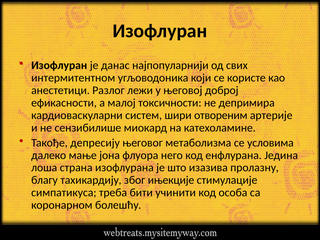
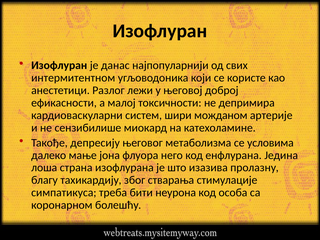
отвореним: отвореним -> можданом
ињекције: ињекције -> стварања
учинити: учинити -> неурона
